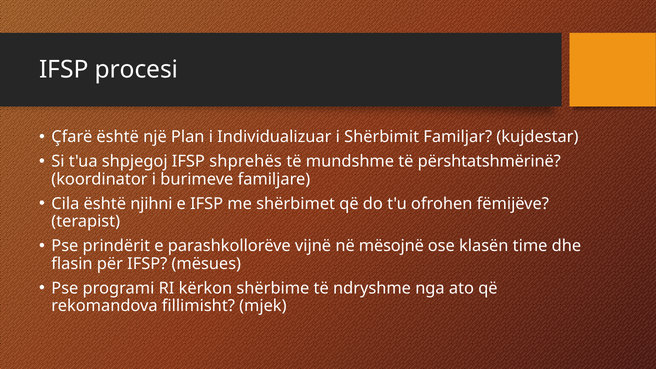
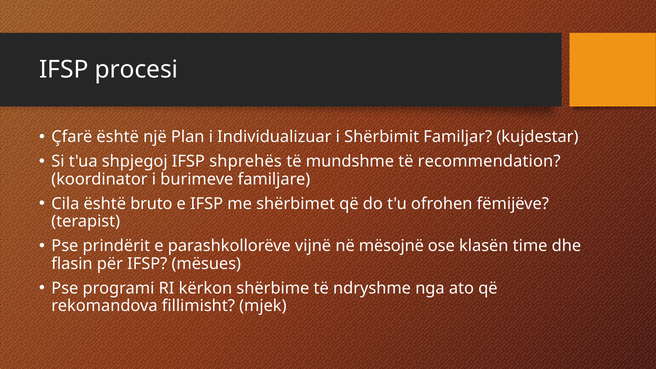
përshtatshmërinë: përshtatshmërinë -> recommendation
njihni: njihni -> bruto
